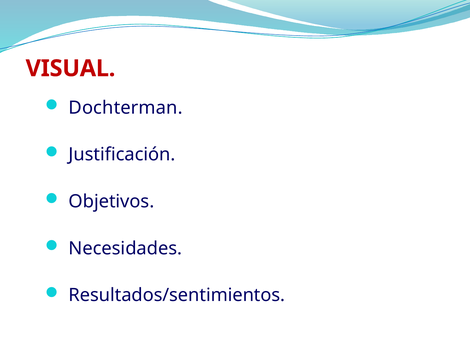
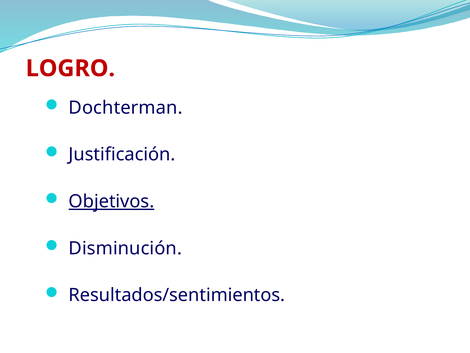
VISUAL: VISUAL -> LOGRO
Objetivos underline: none -> present
Necesidades: Necesidades -> Disminución
